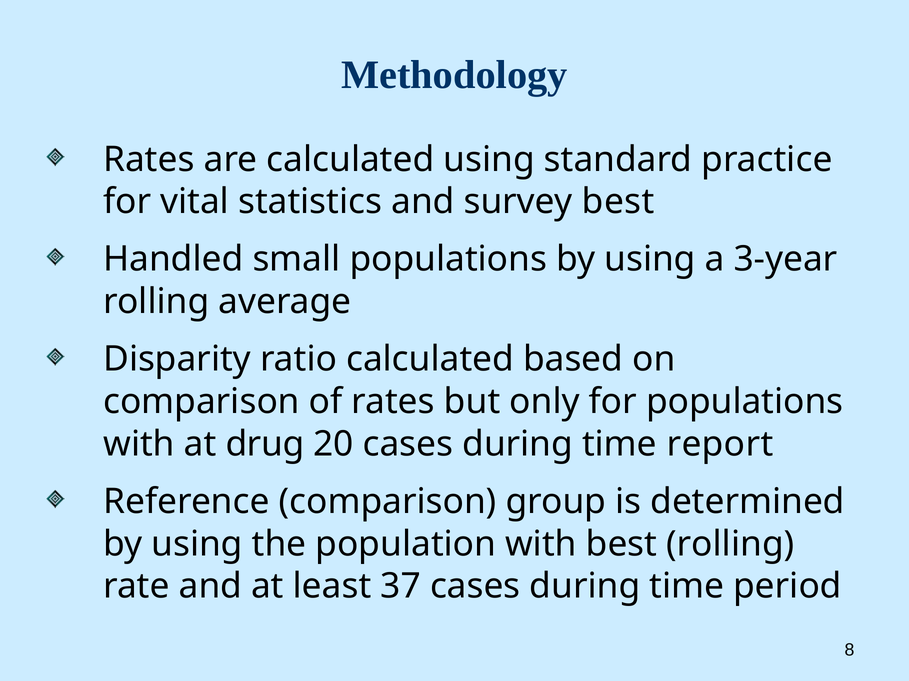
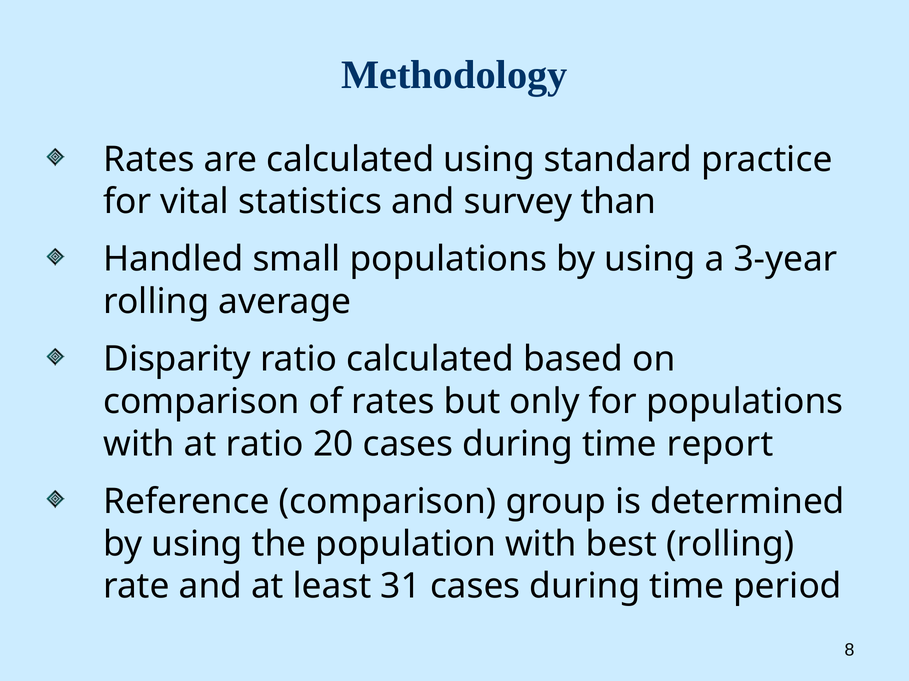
survey best: best -> than
at drug: drug -> ratio
37: 37 -> 31
